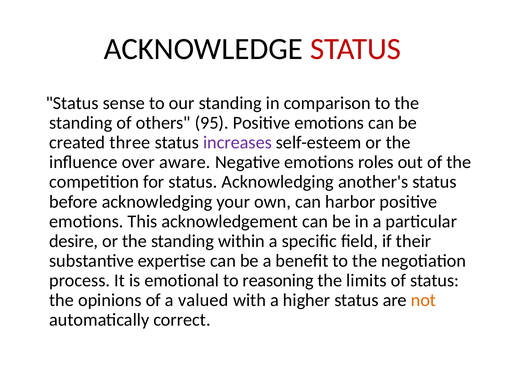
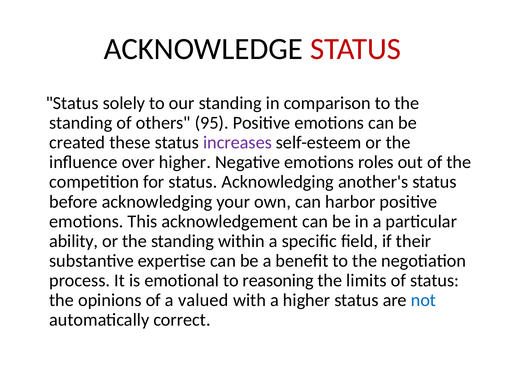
sense: sense -> solely
three: three -> these
over aware: aware -> higher
desire: desire -> ability
not colour: orange -> blue
